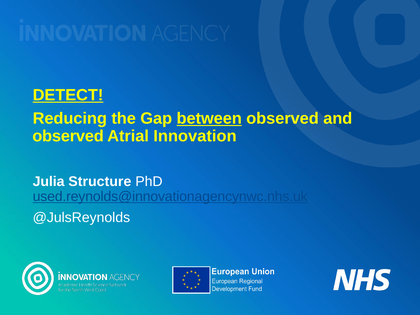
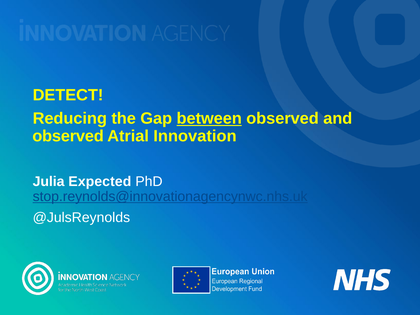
DETECT underline: present -> none
Structure: Structure -> Expected
used.reynolds@innovationagencynwc.nhs.uk: used.reynolds@innovationagencynwc.nhs.uk -> stop.reynolds@innovationagencynwc.nhs.uk
